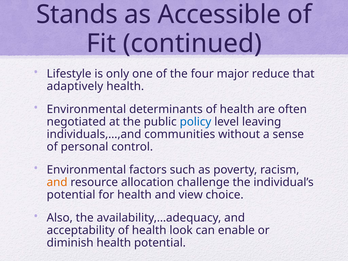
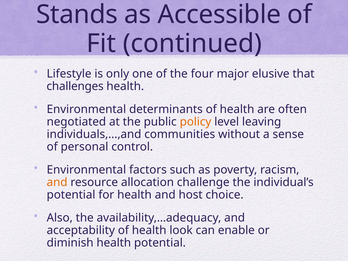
reduce: reduce -> elusive
adaptively: adaptively -> challenges
policy colour: blue -> orange
view: view -> host
